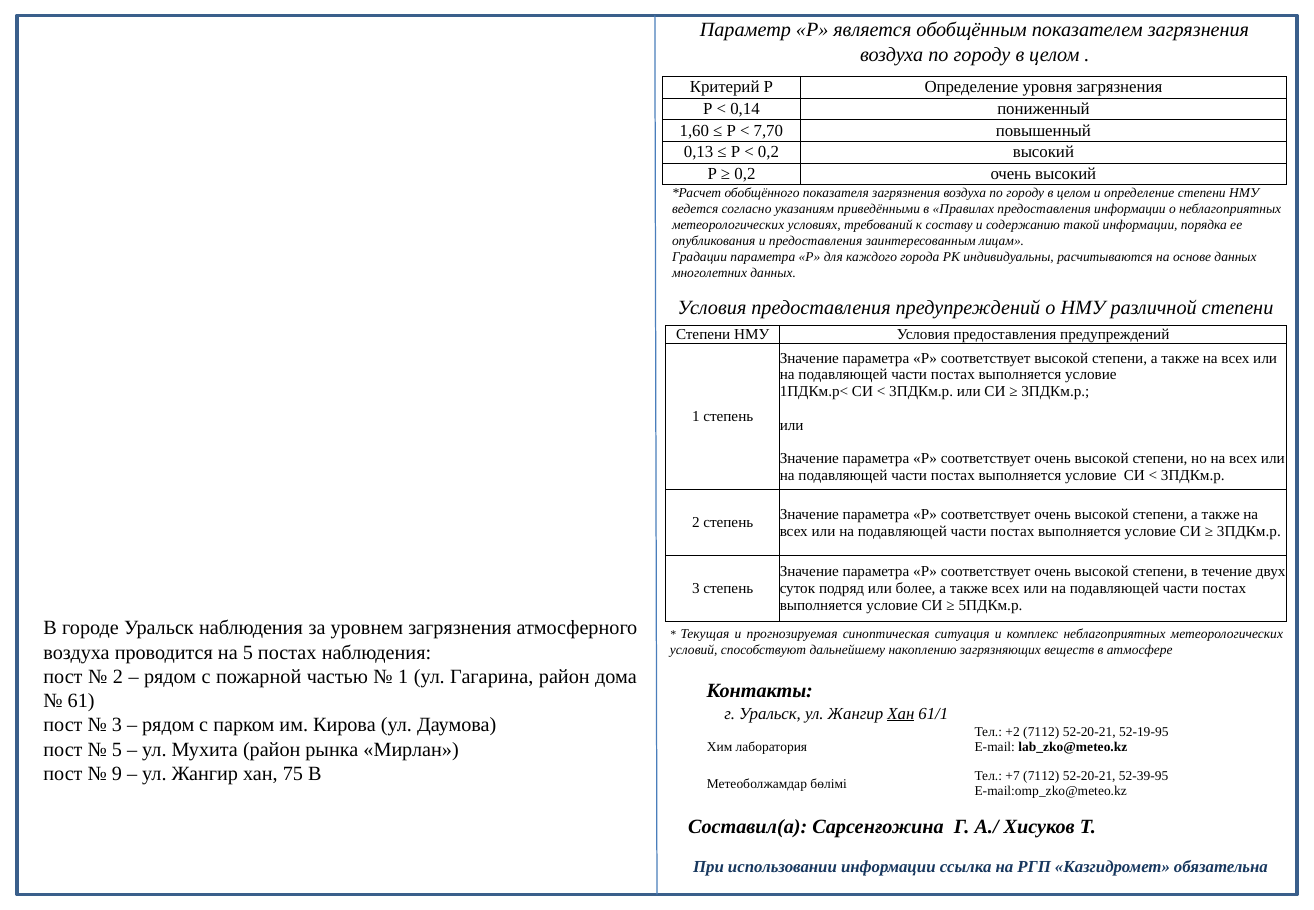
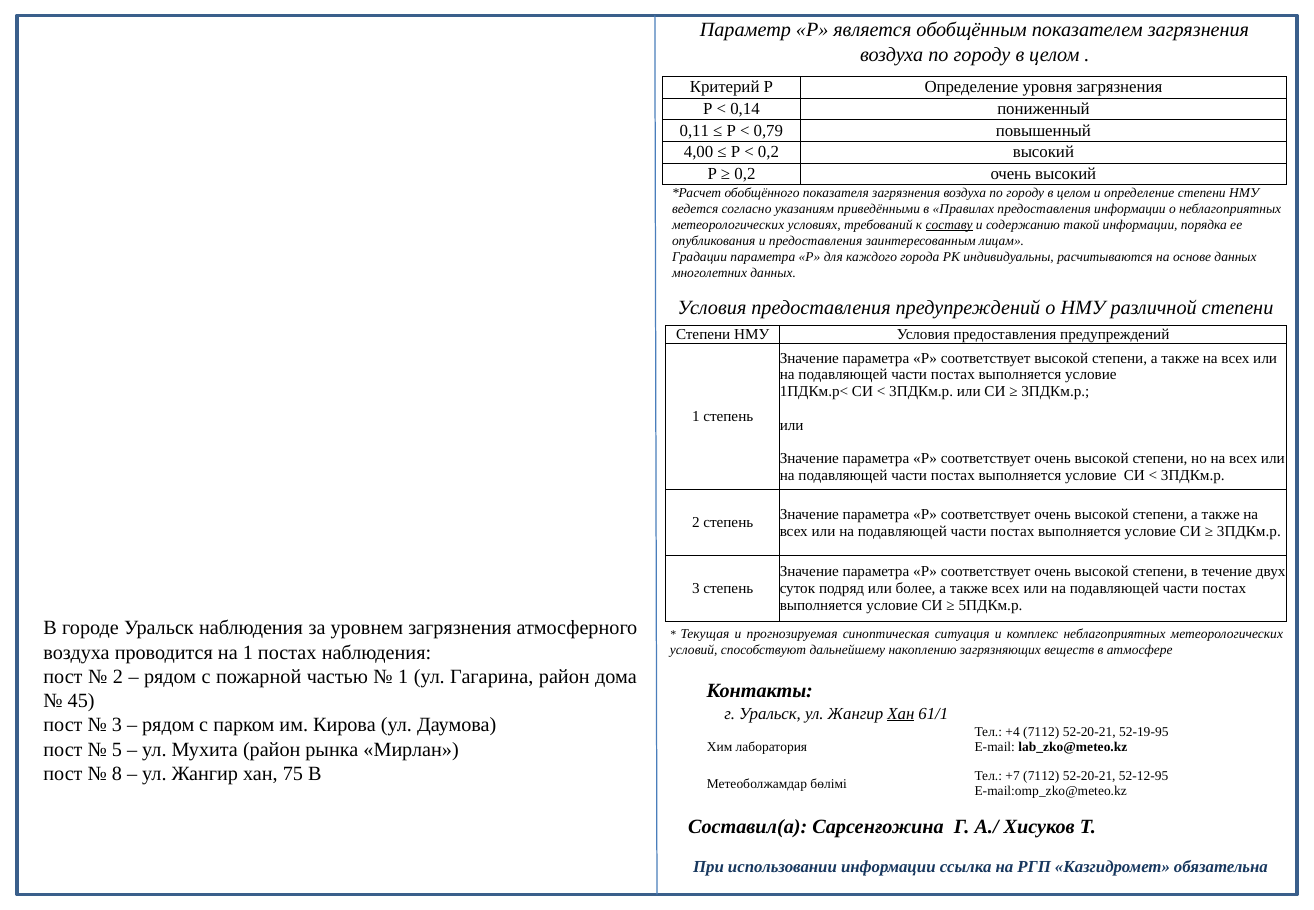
1,60: 1,60 -> 0,11
7,70: 7,70 -> 0,79
0,13: 0,13 -> 4,00
составу underline: none -> present
на 5: 5 -> 1
61: 61 -> 45
+2: +2 -> +4
9: 9 -> 8
52-39-95: 52-39-95 -> 52-12-95
